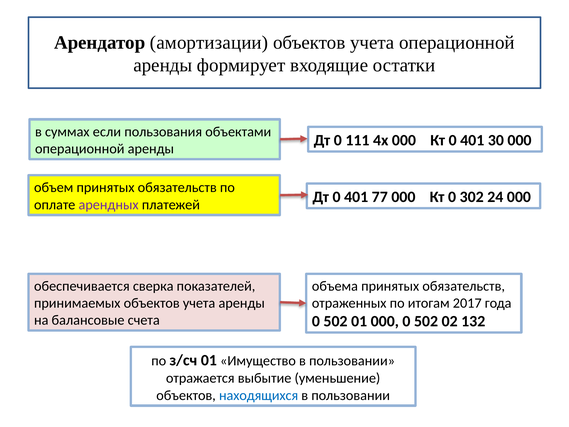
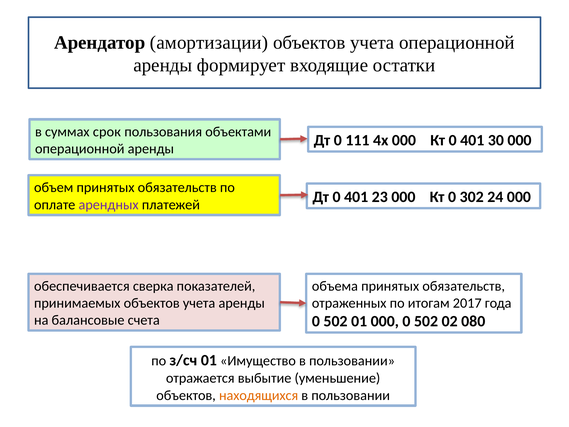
если: если -> срок
77: 77 -> 23
132: 132 -> 080
находящихся colour: blue -> orange
